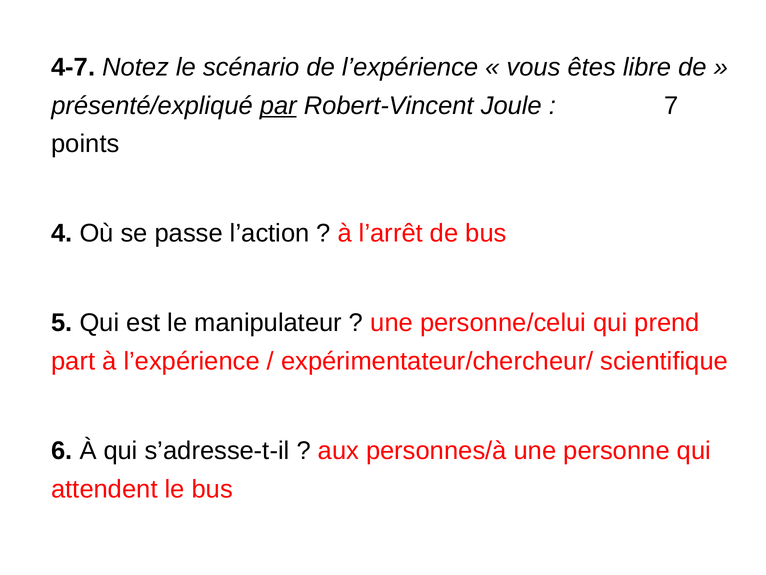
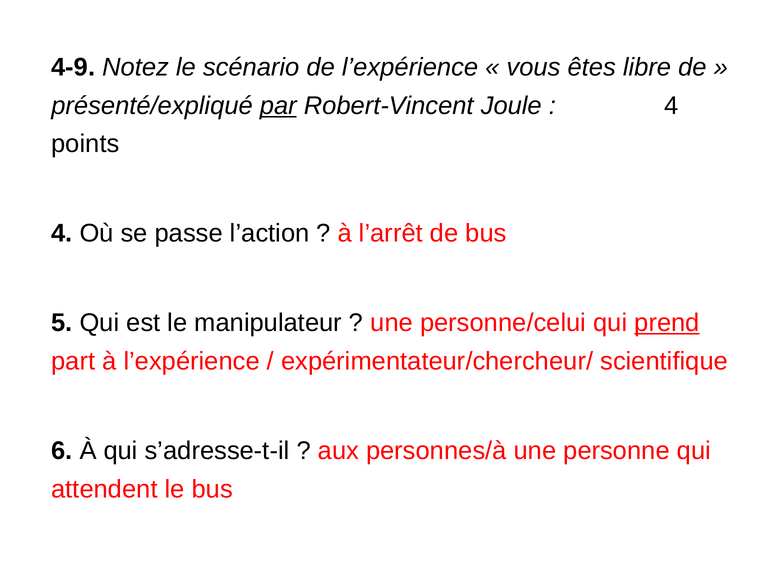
4-7: 4-7 -> 4-9
7 at (671, 106): 7 -> 4
prend underline: none -> present
